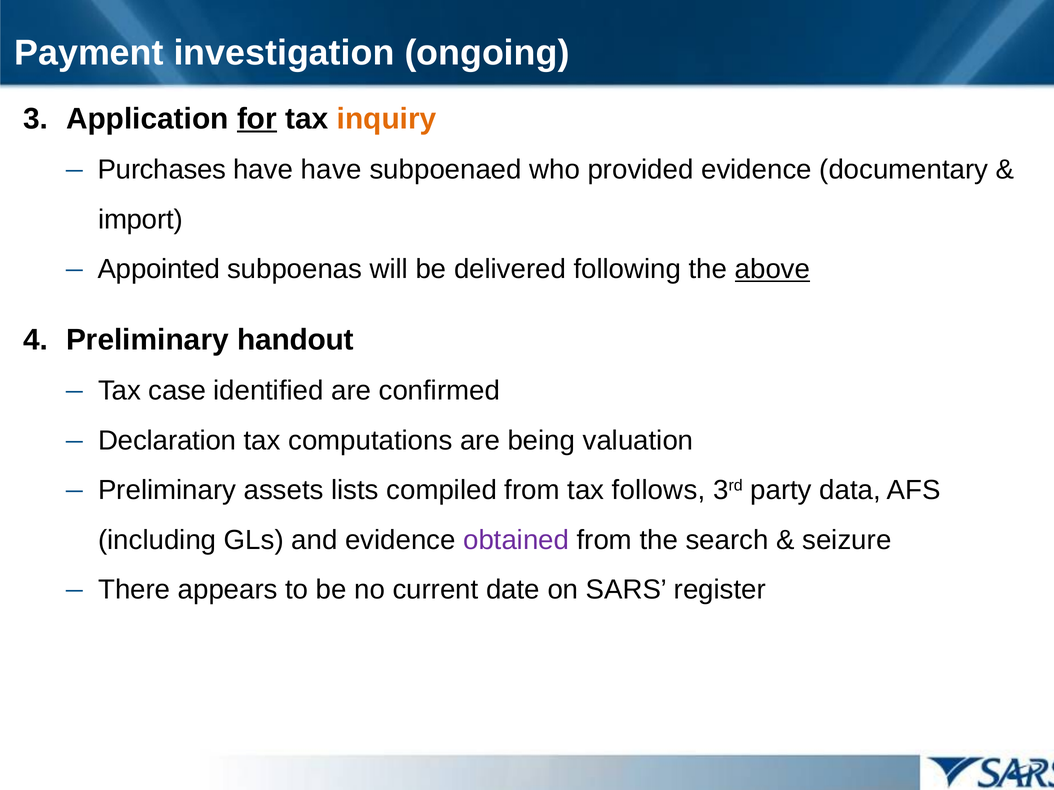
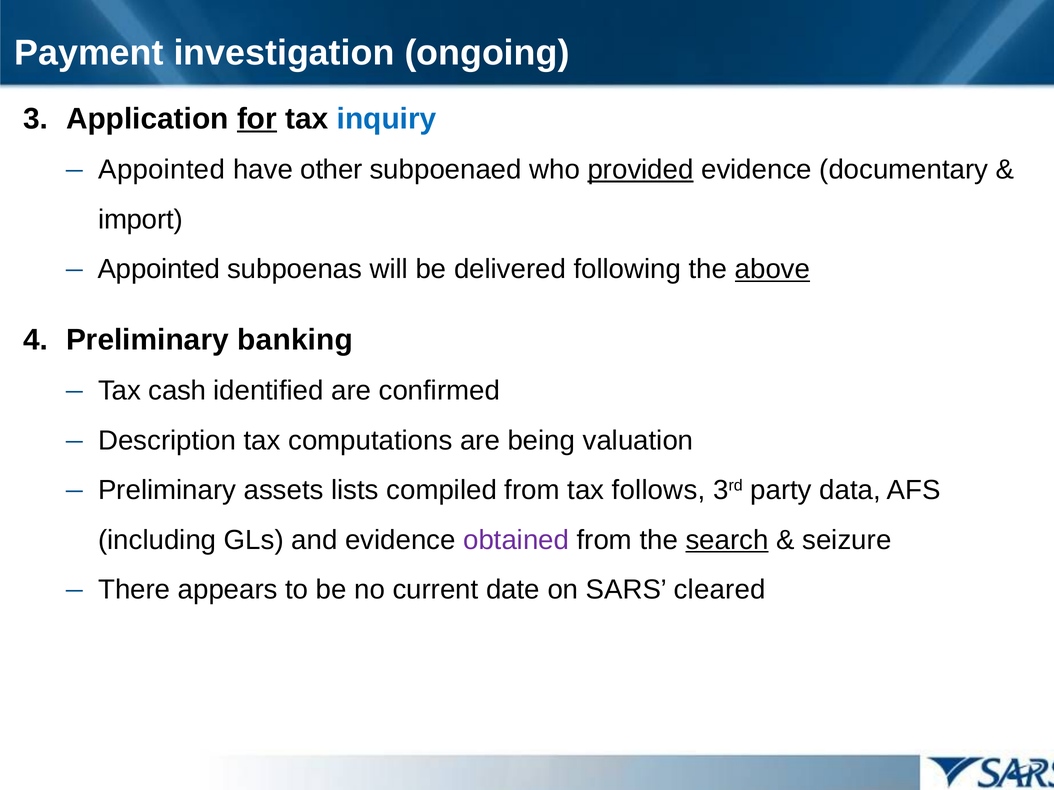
inquiry colour: orange -> blue
Purchases at (162, 170): Purchases -> Appointed
have have: have -> other
provided underline: none -> present
handout: handout -> banking
case: case -> cash
Declaration: Declaration -> Description
search underline: none -> present
register: register -> cleared
